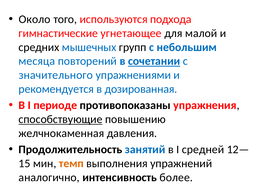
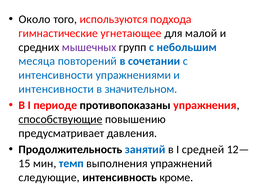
мышечных colour: blue -> purple
сочетании underline: present -> none
значительного at (56, 75): значительного -> интенсивности
рекомендуется at (56, 89): рекомендуется -> интенсивности
дозированная: дозированная -> значительном
желчнокаменная: желчнокаменная -> предусматривает
темп colour: orange -> blue
аналогично: аналогично -> следующие
более: более -> кроме
